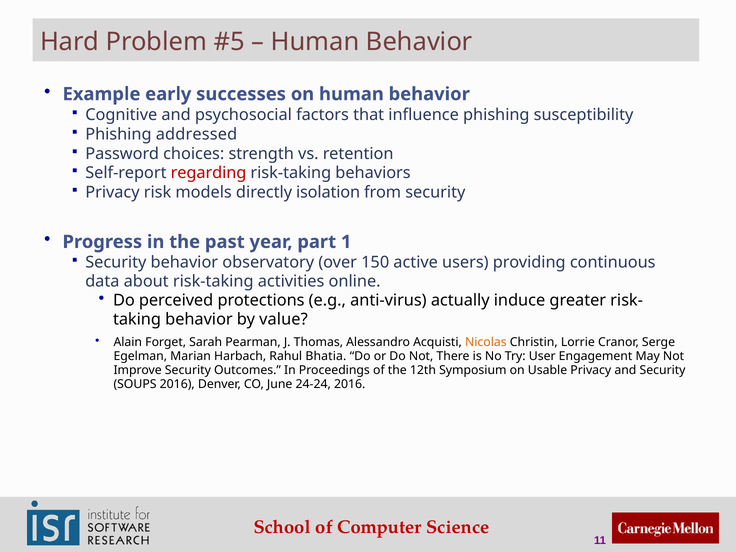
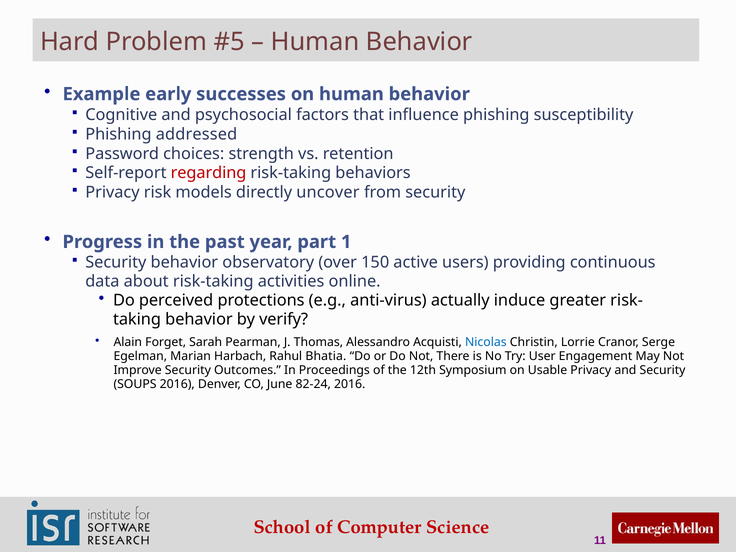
isolation: isolation -> uncover
value: value -> verify
Nicolas colour: orange -> blue
24-24: 24-24 -> 82-24
